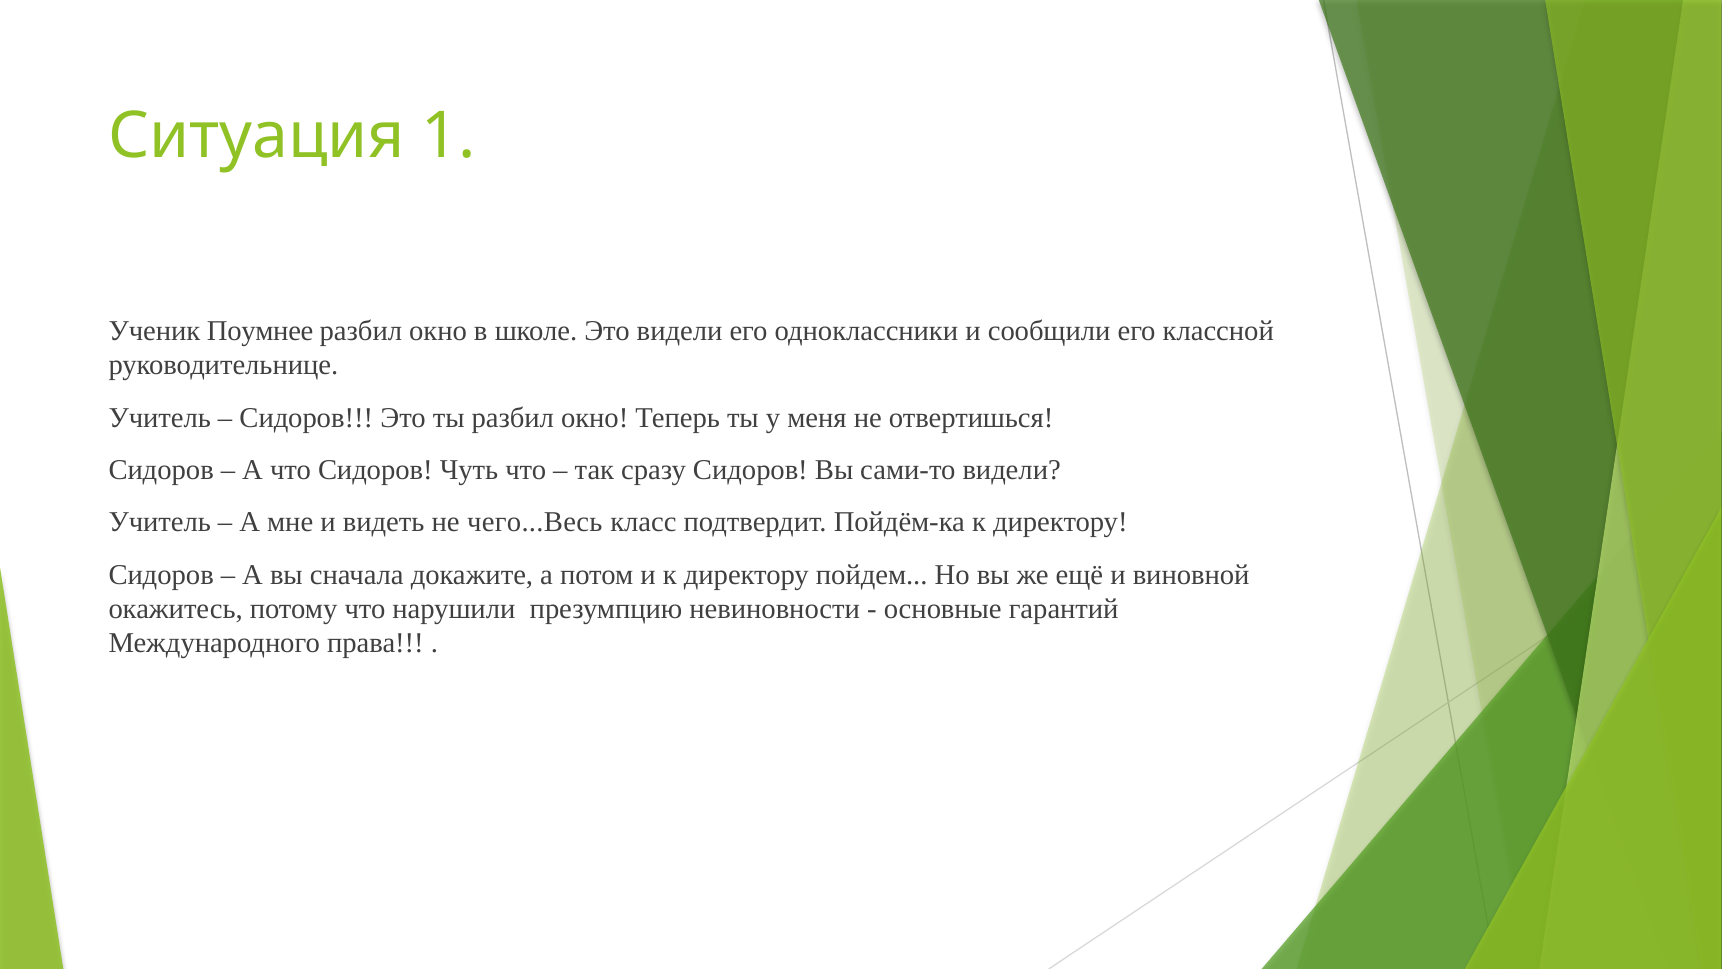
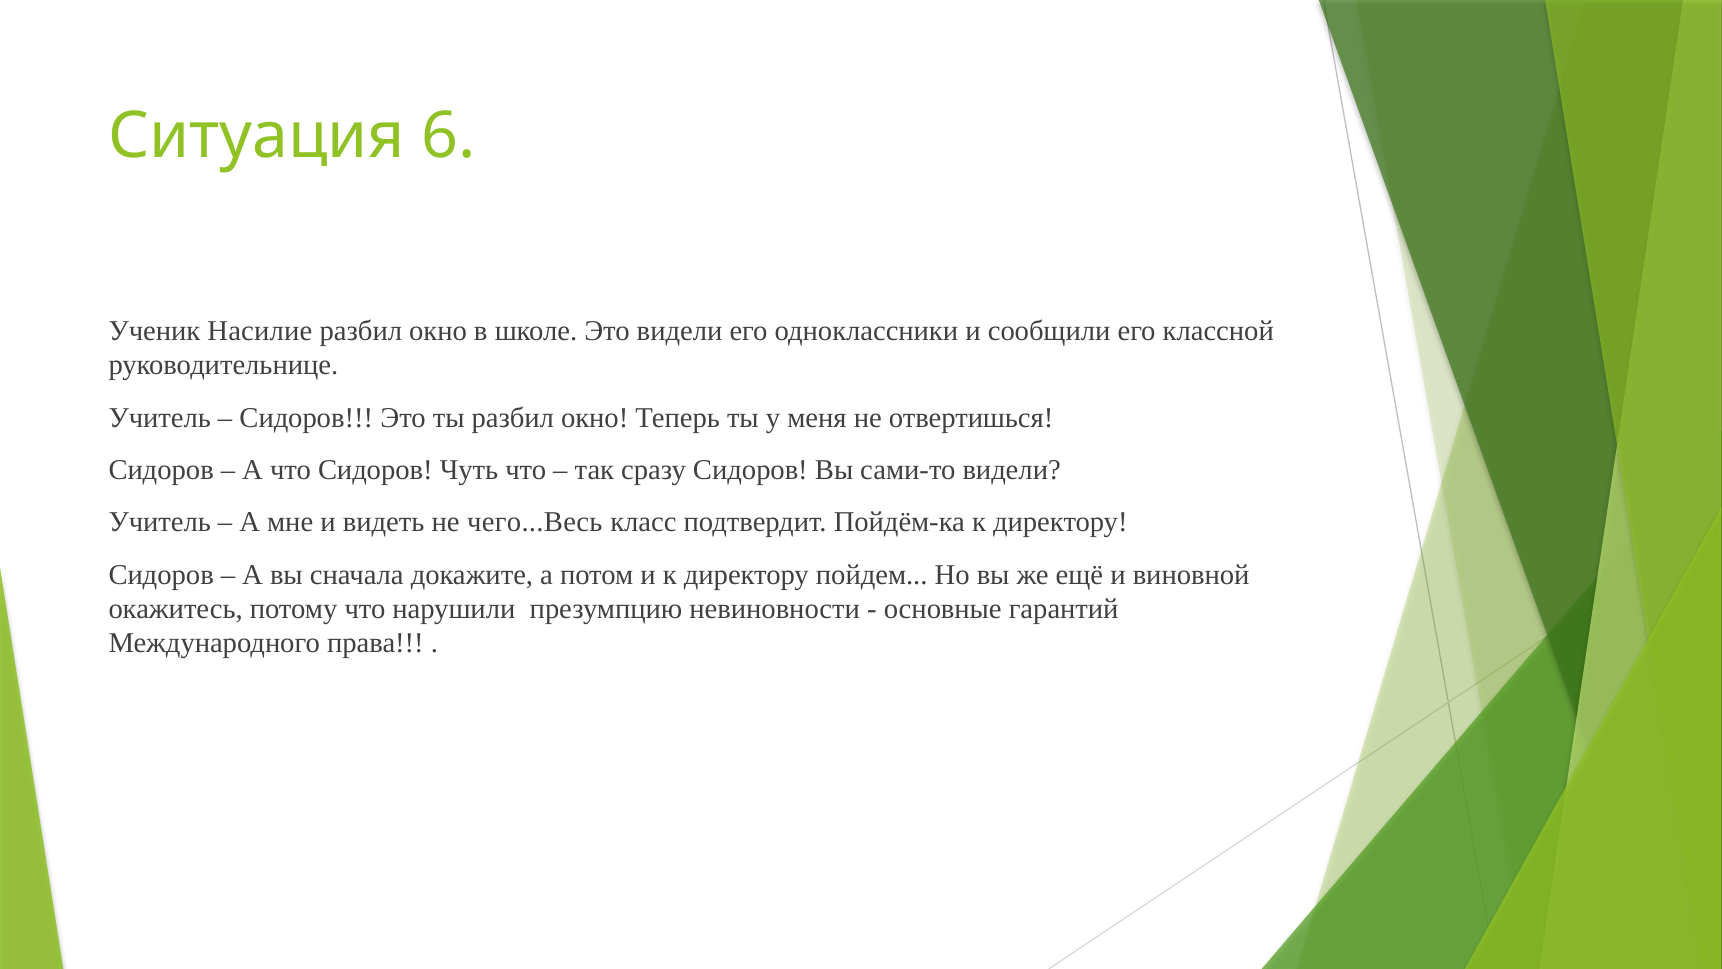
1: 1 -> 6
Поумнее: Поумнее -> Насилие
